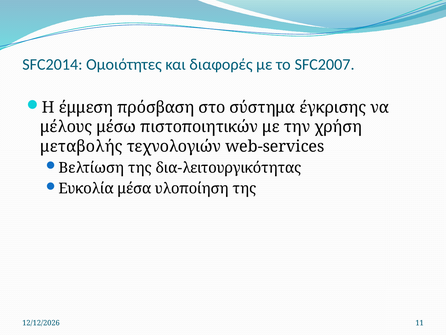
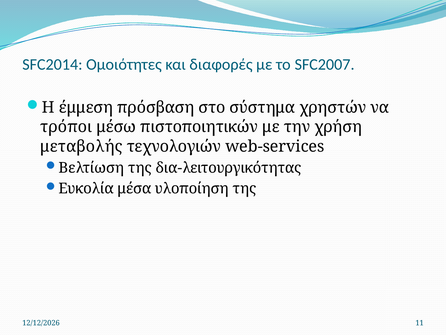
έγκρισης: έγκρισης -> χρηστών
μέλους: μέλους -> τρόποι
